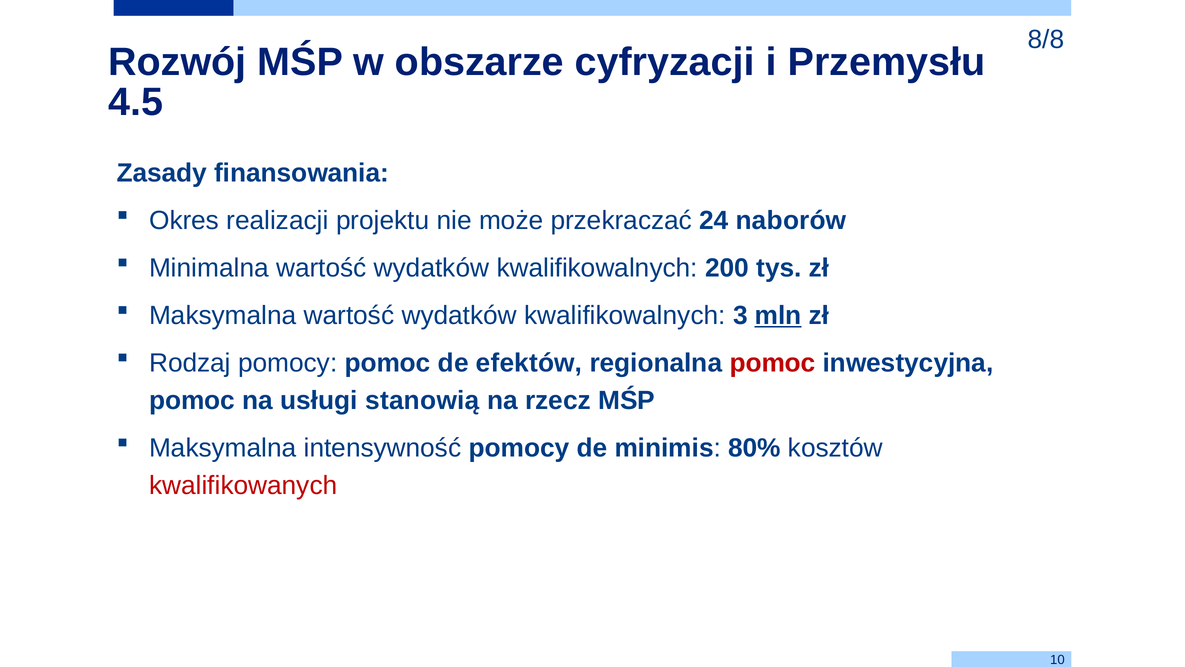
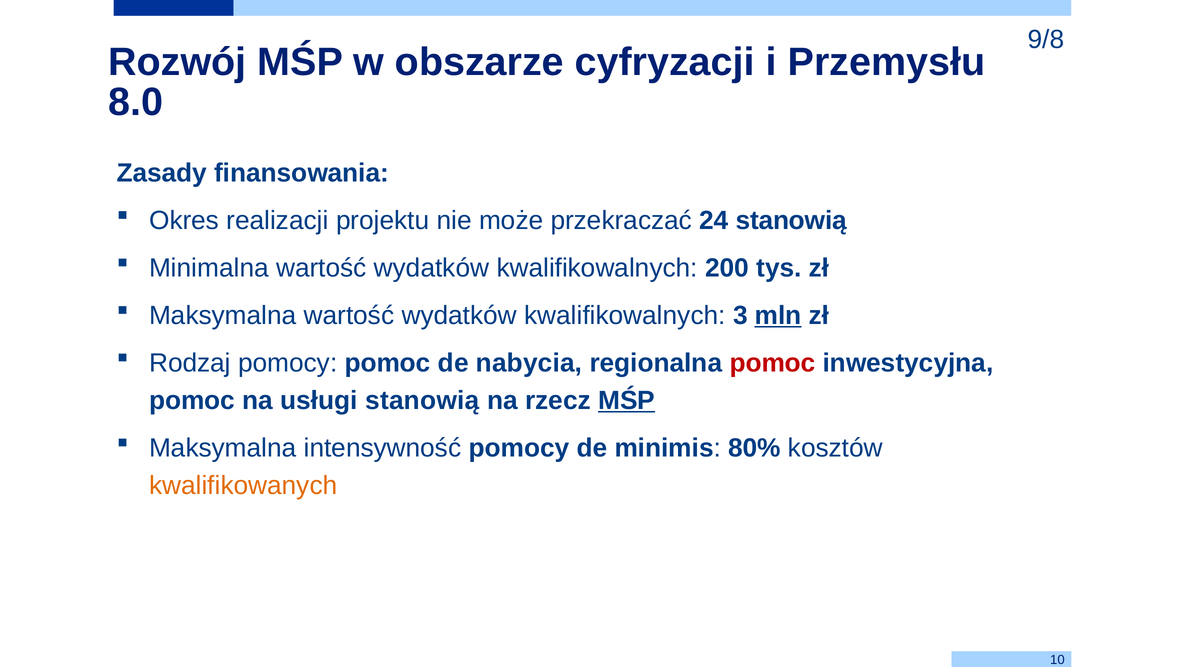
8/8: 8/8 -> 9/8
4.5: 4.5 -> 8.0
naborów at (791, 220): naborów -> stanowią
efektów: efektów -> nabycia
MŚP at (627, 400) underline: none -> present
kwalifikowanych colour: red -> orange
